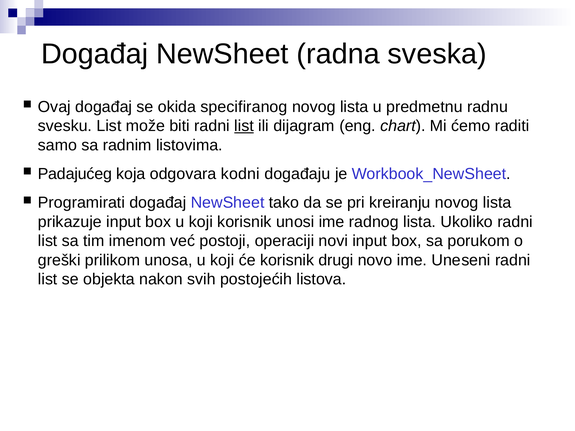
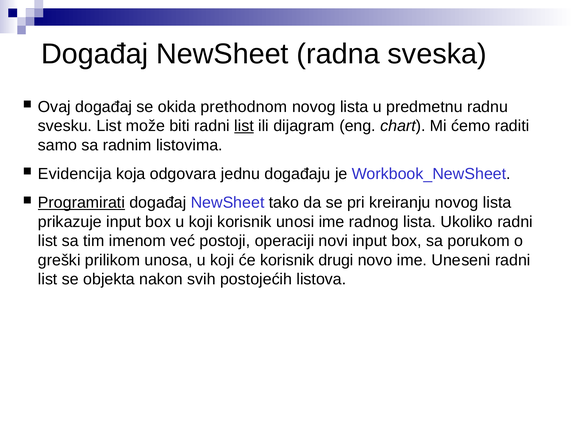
specifiranog: specifiranog -> prethodnom
Padajućeg: Padajućeg -> Evidencija
kodni: kodni -> jednu
Programirati underline: none -> present
